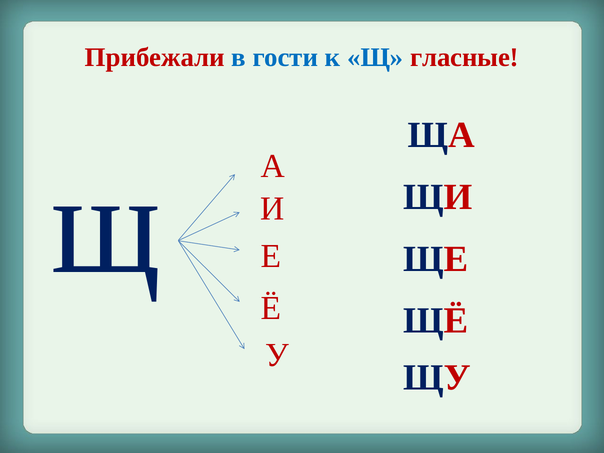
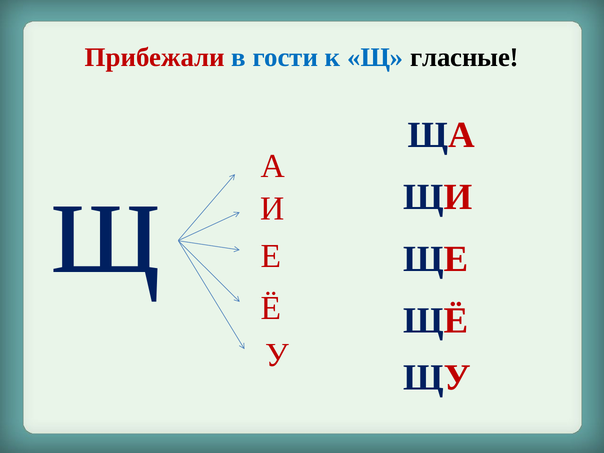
гласные colour: red -> black
